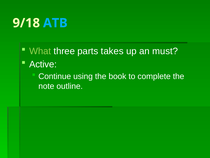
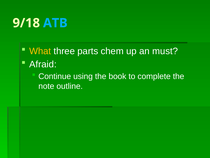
What colour: light green -> yellow
takes: takes -> chem
Active: Active -> Afraid
